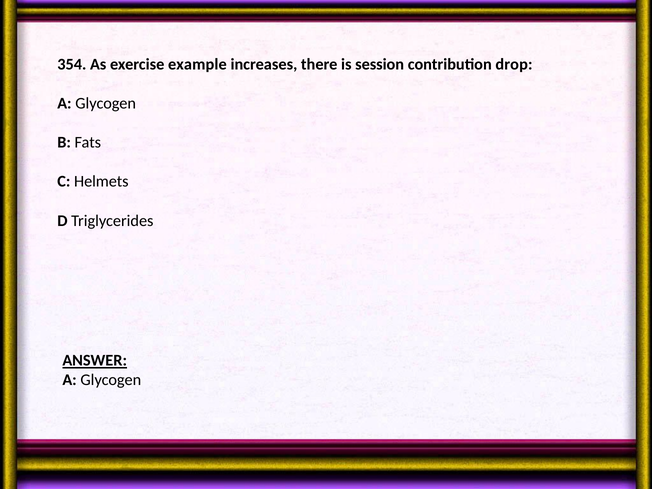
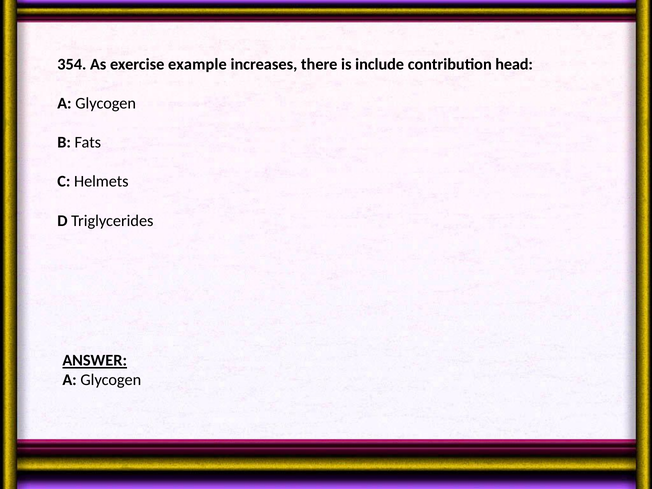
session: session -> include
drop: drop -> head
